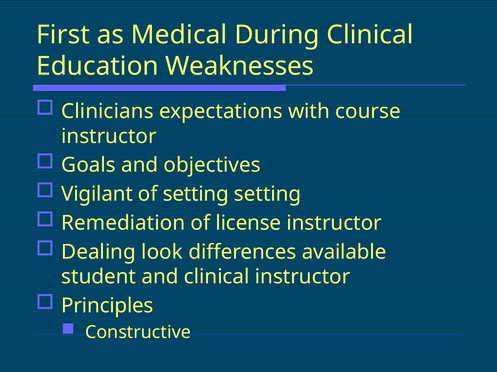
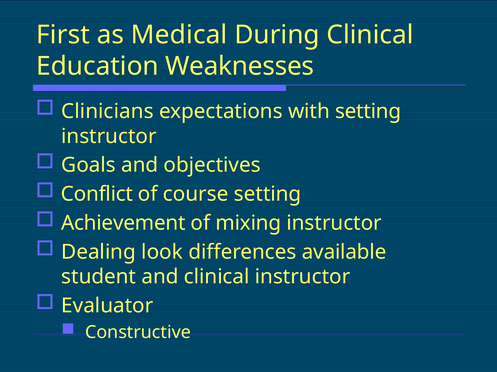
with course: course -> setting
Vigilant: Vigilant -> Conflict
of setting: setting -> course
Remediation: Remediation -> Achievement
license: license -> mixing
Principles: Principles -> Evaluator
